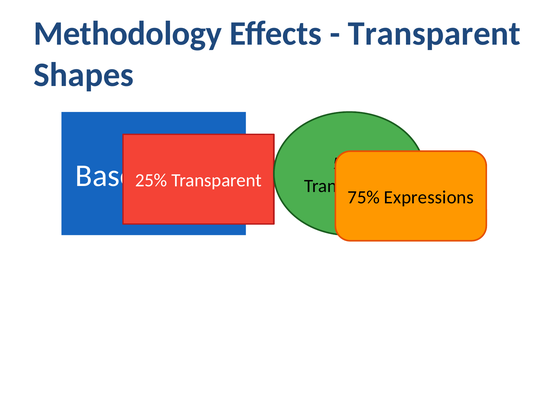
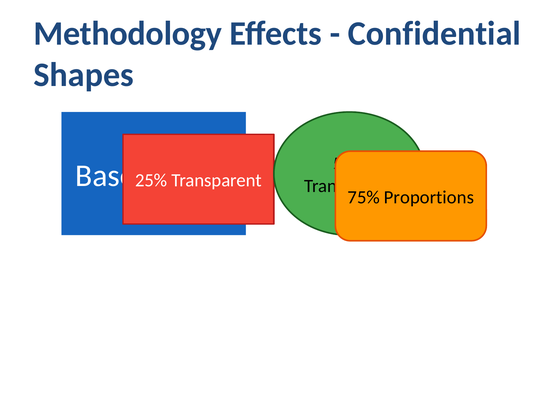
Transparent at (434, 34): Transparent -> Confidential
Expressions: Expressions -> Proportions
